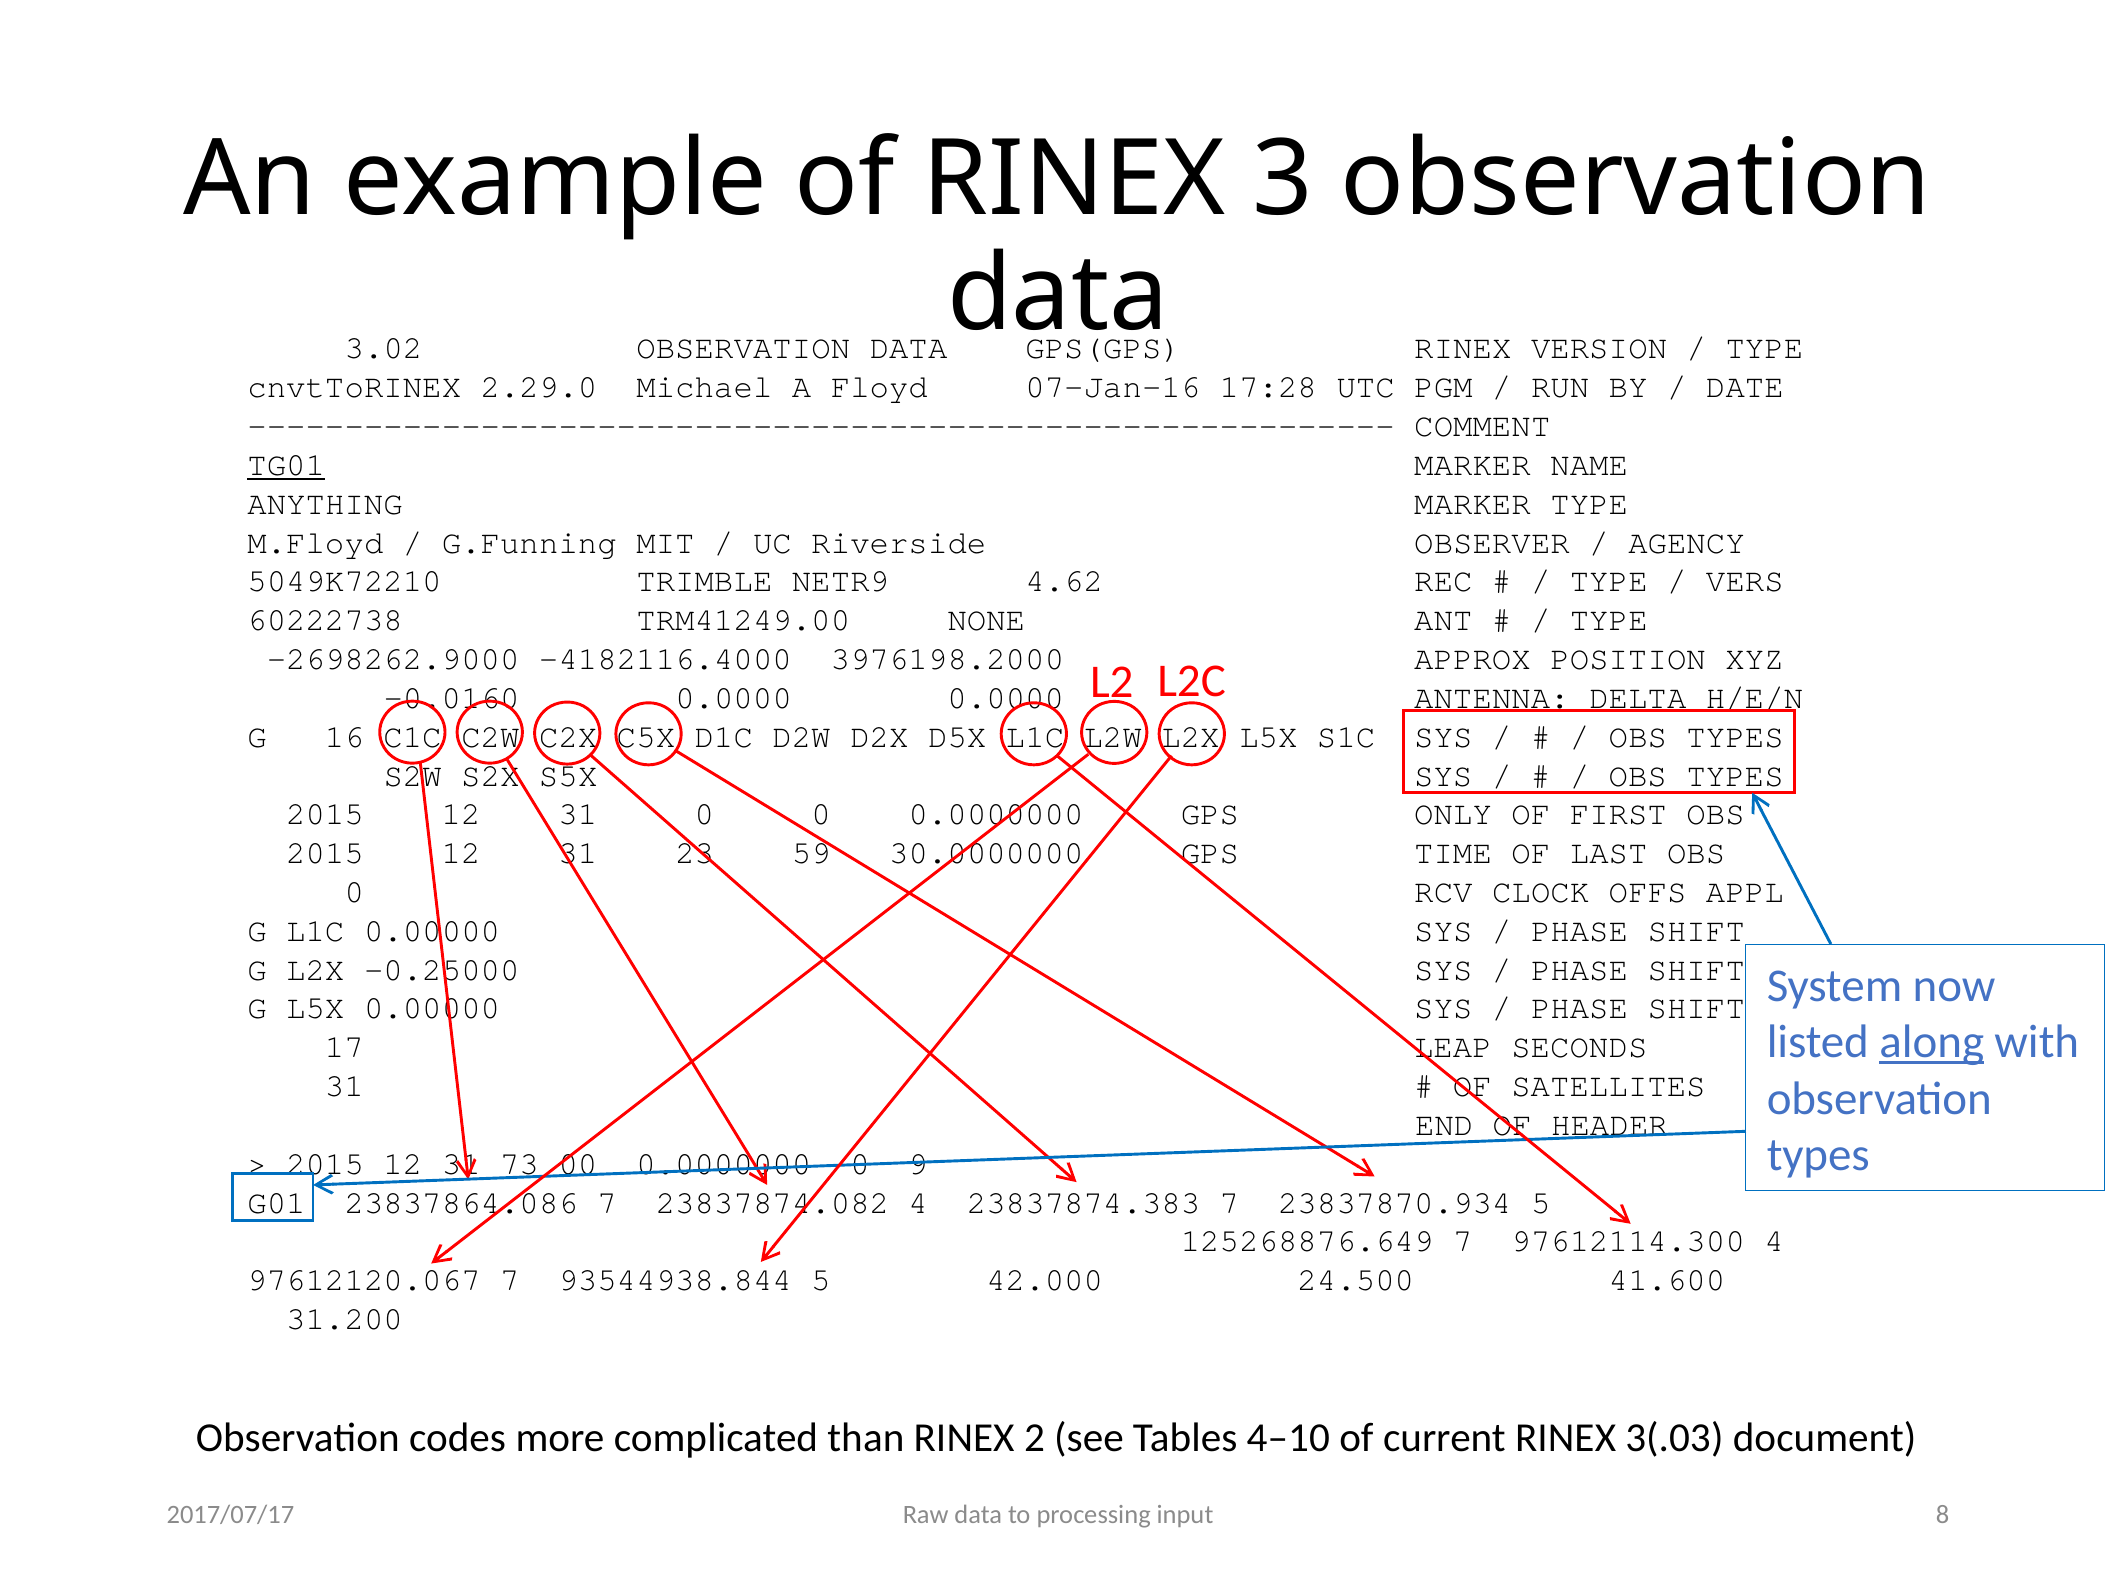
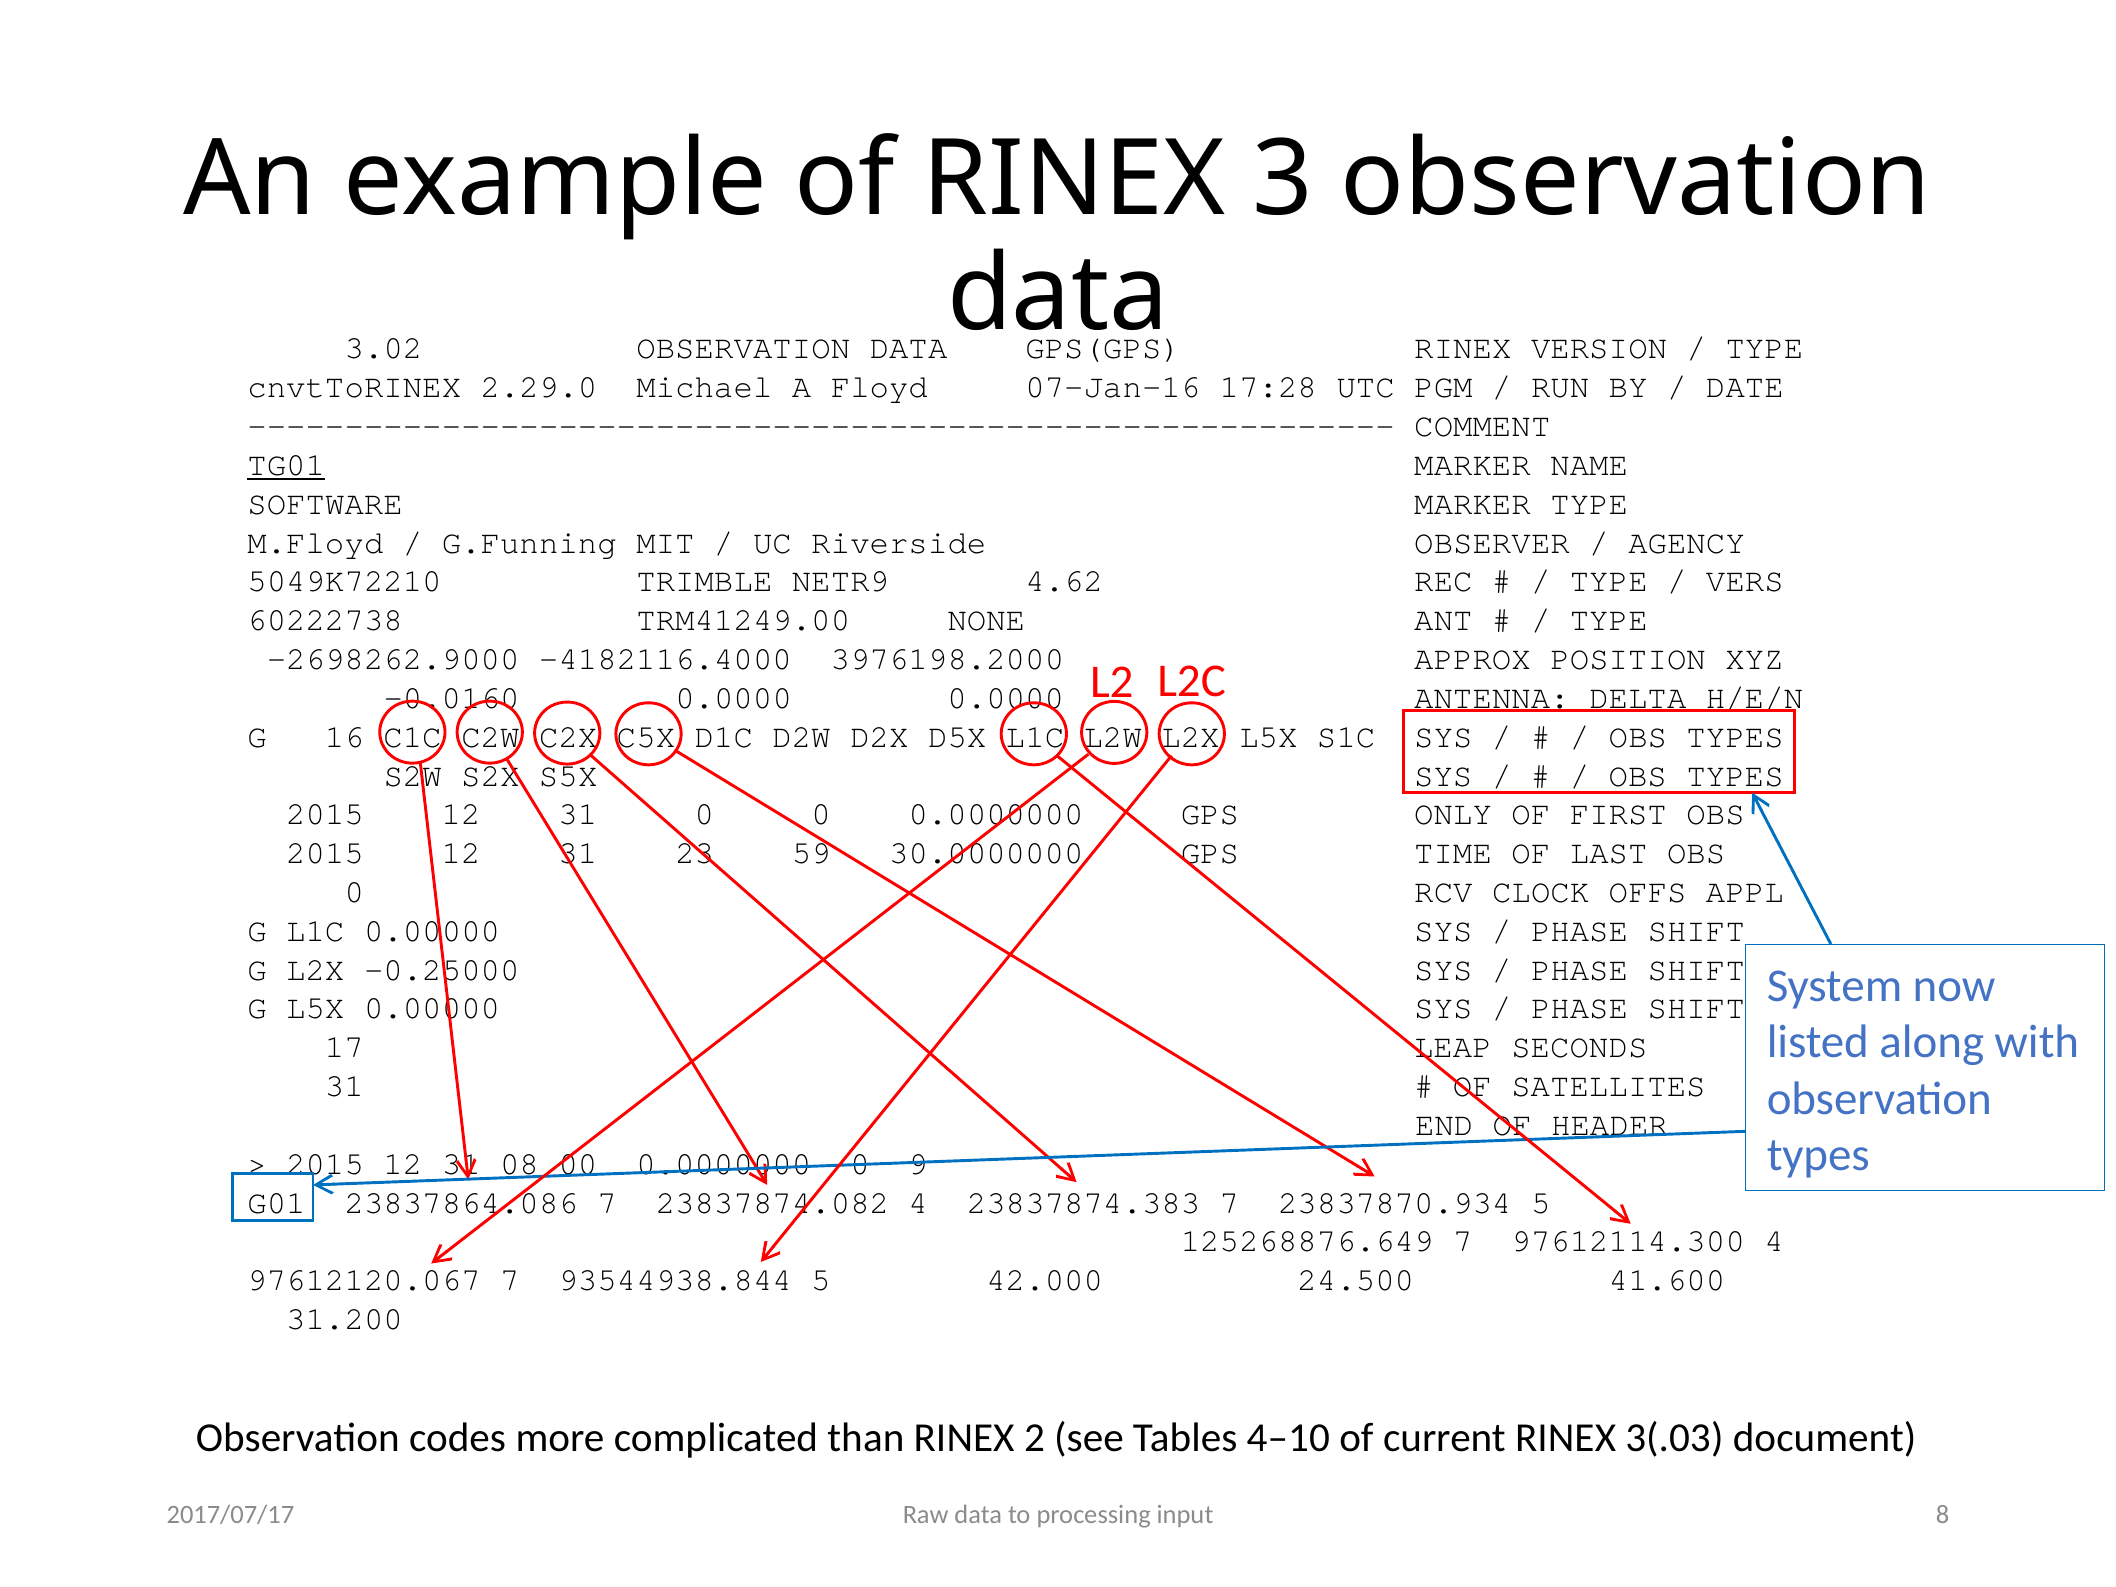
ANYTHING: ANYTHING -> SOFTWARE
along underline: present -> none
73: 73 -> 08
